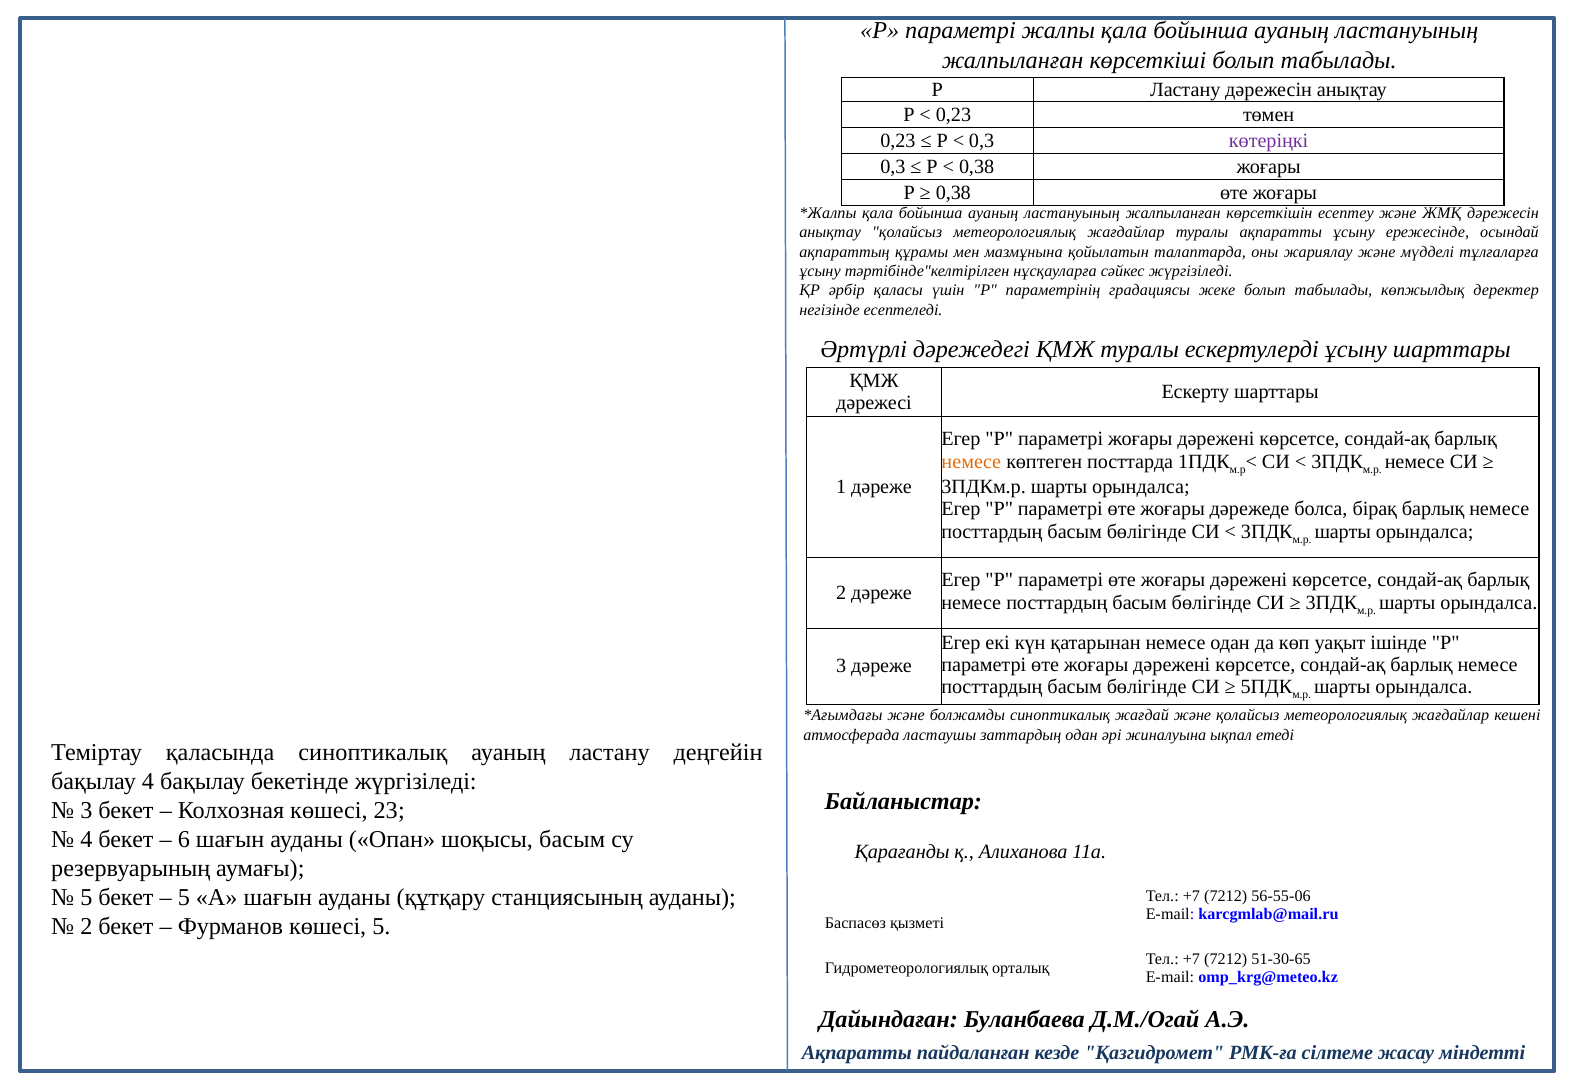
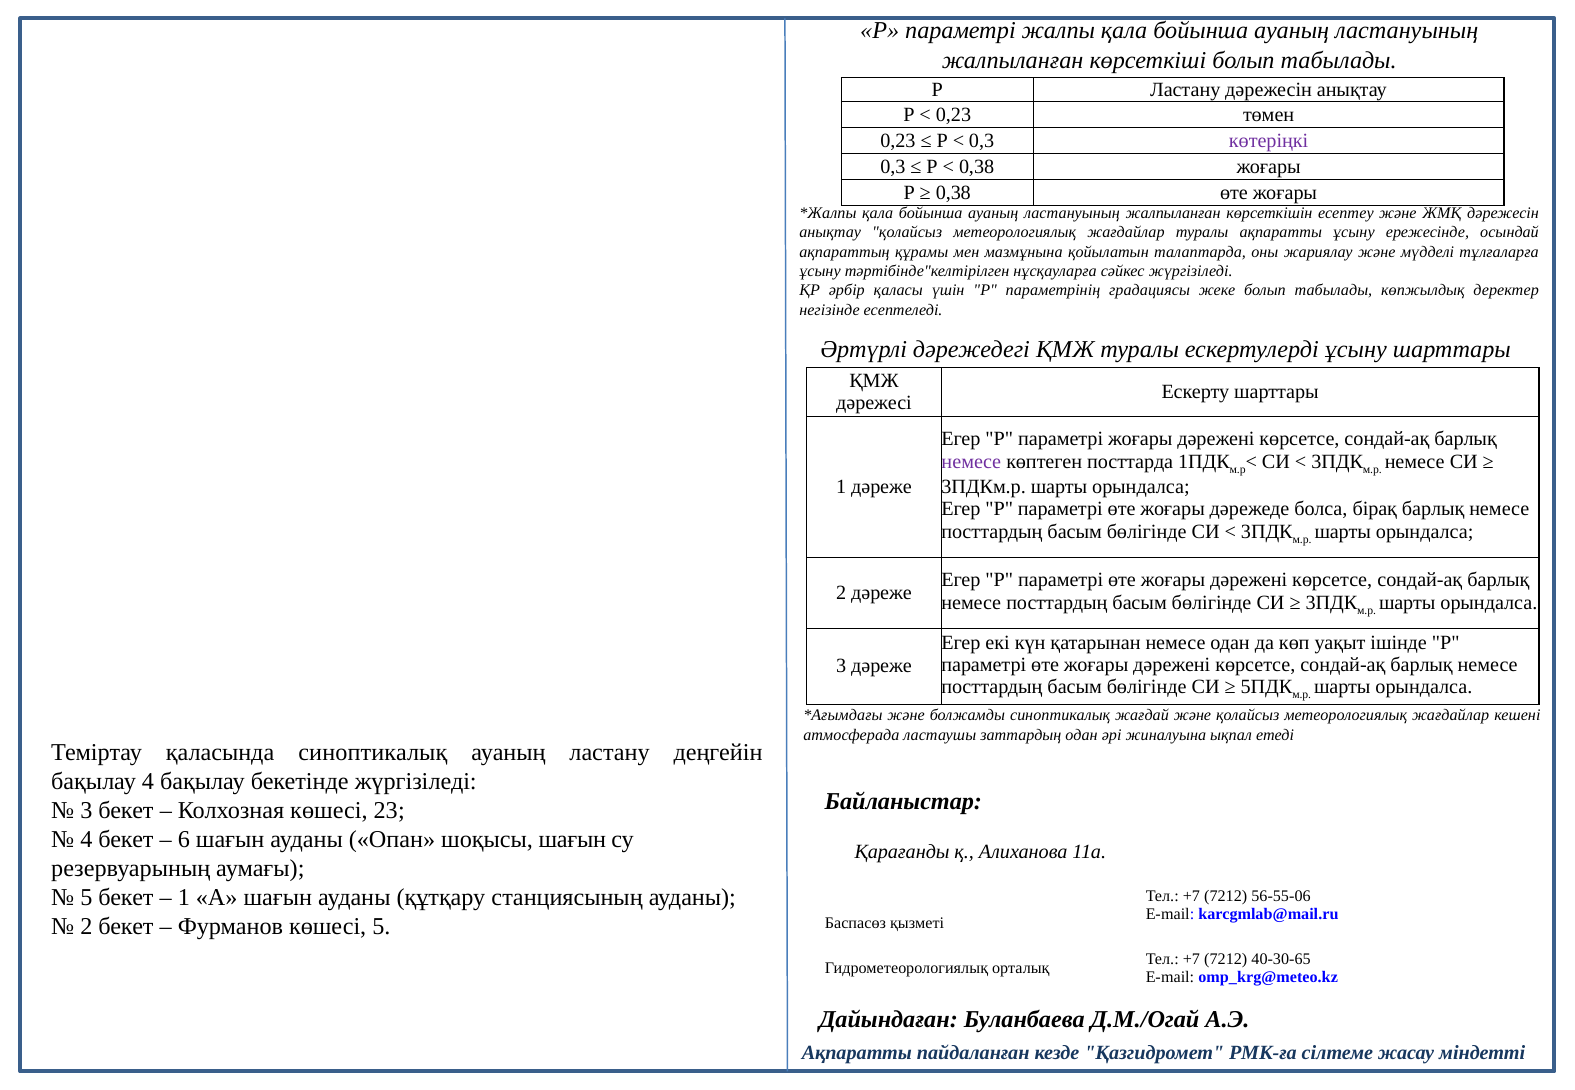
немесе at (971, 462) colour: orange -> purple
шоқысы басым: басым -> шағын
5 at (184, 898): 5 -> 1
51-30-65: 51-30-65 -> 40-30-65
